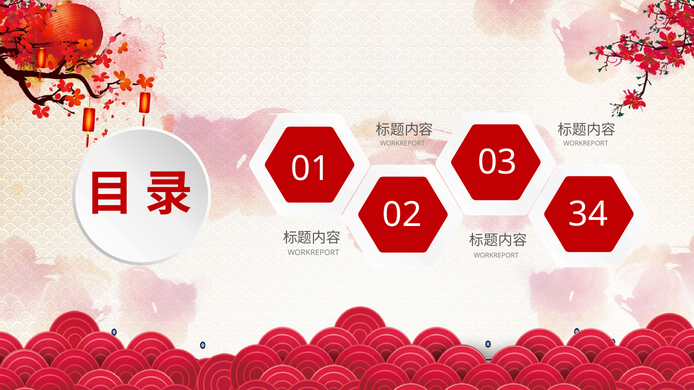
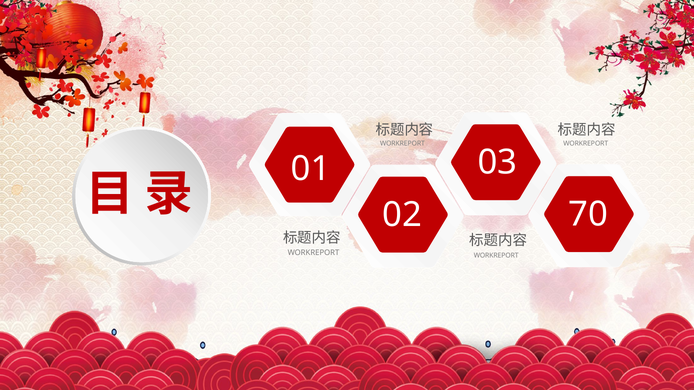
34: 34 -> 70
